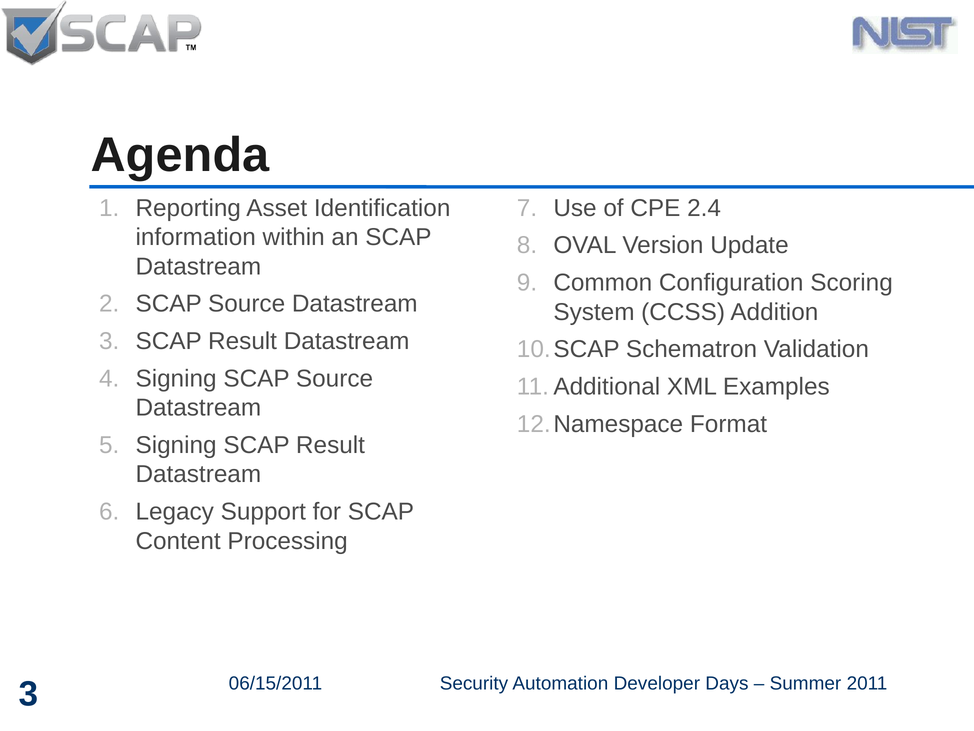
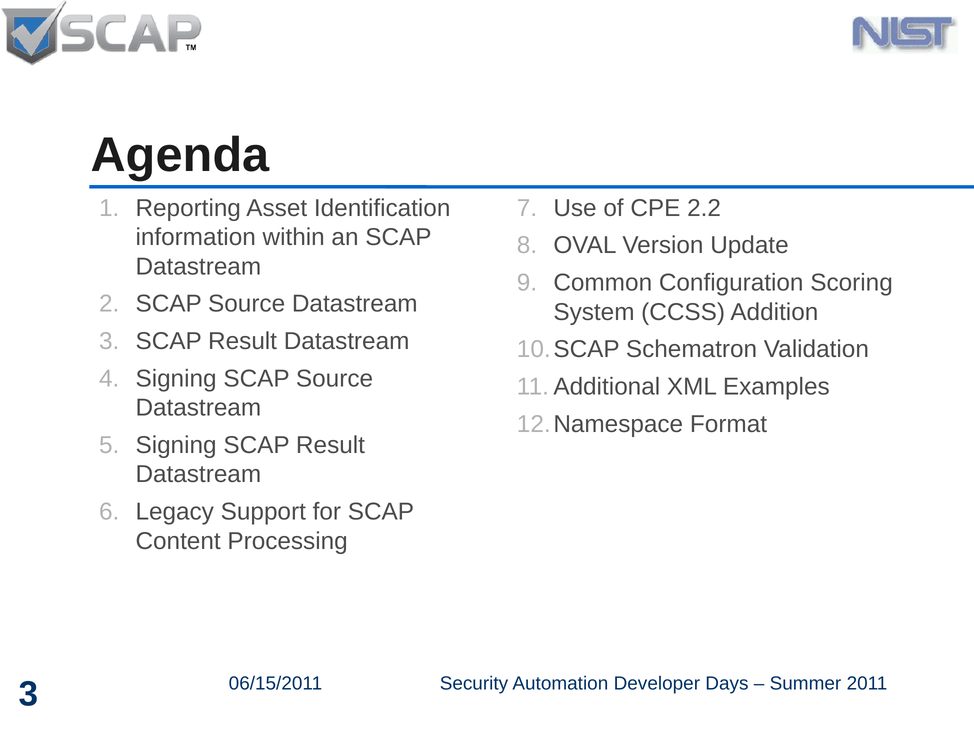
2.4: 2.4 -> 2.2
